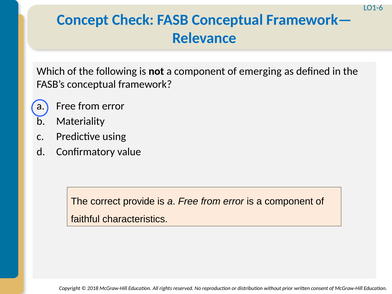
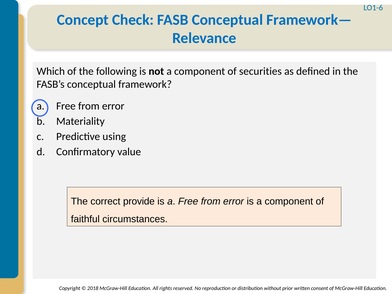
emerging: emerging -> securities
characteristics: characteristics -> circumstances
